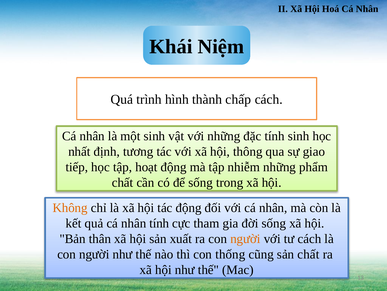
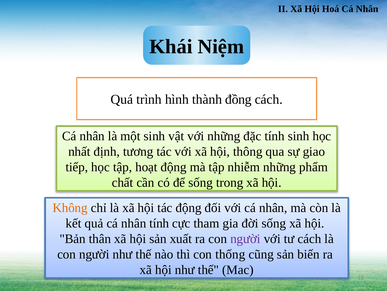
chấp: chấp -> đồng
người at (245, 238) colour: orange -> purple
sản chất: chất -> biến
